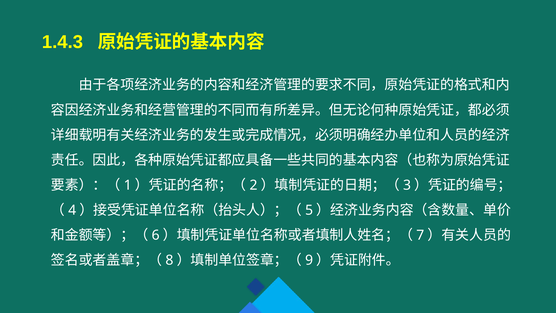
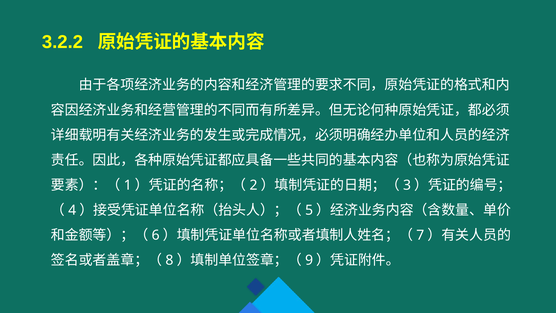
1.4.3: 1.4.3 -> 3.2.2
